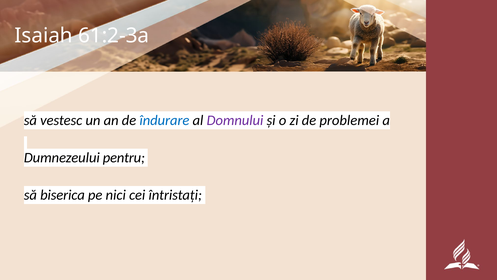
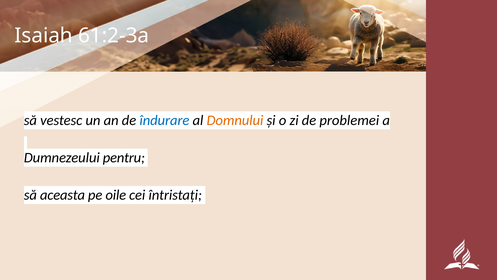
Domnului colour: purple -> orange
biserica: biserica -> aceasta
nici: nici -> oile
